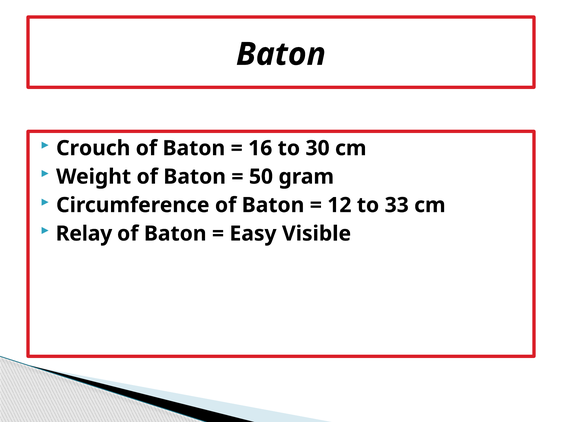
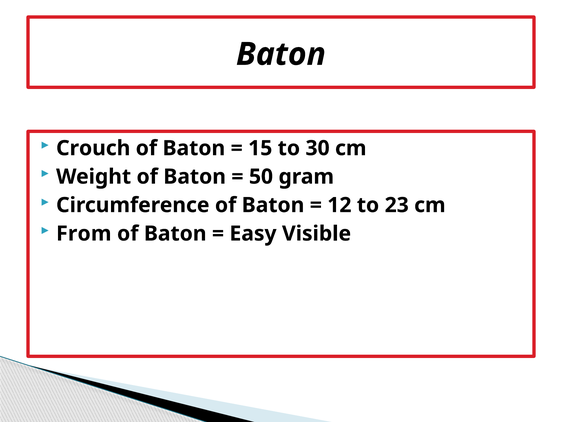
16: 16 -> 15
33: 33 -> 23
Relay: Relay -> From
